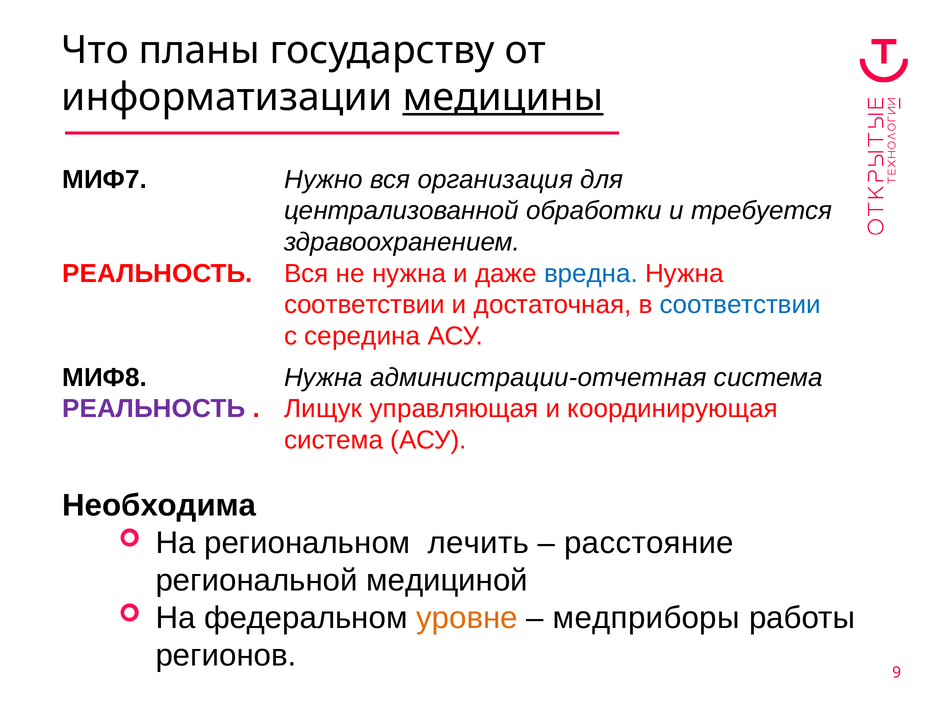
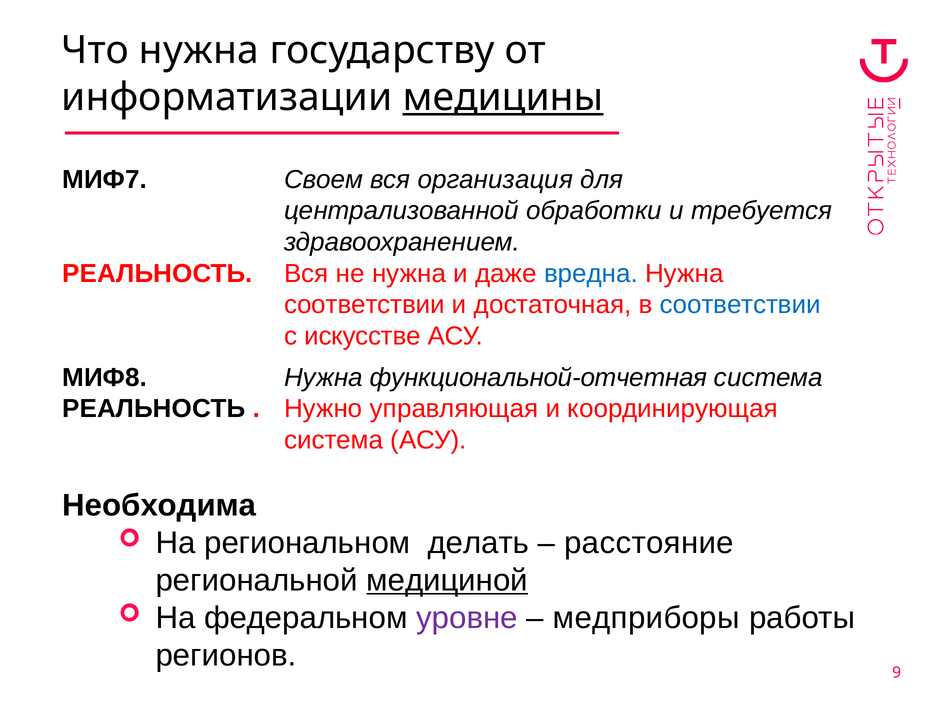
Что планы: планы -> нужна
Нужно: Нужно -> Своем
середина: середина -> искусстве
администрации-отчетная: администрации-отчетная -> функциональной-отчетная
РЕАЛЬНОСТЬ at (154, 409) colour: purple -> black
Лищук: Лищук -> Нужно
лечить: лечить -> делать
медициной underline: none -> present
уровне colour: orange -> purple
